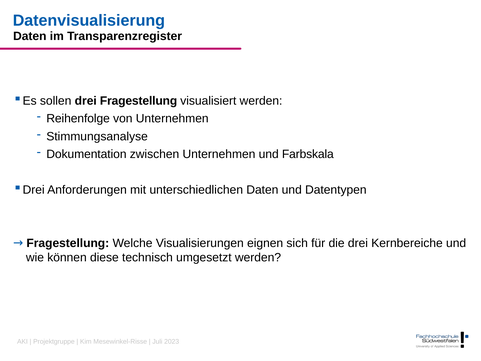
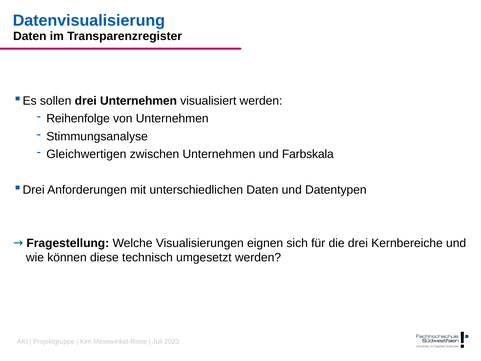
drei Fragestellung: Fragestellung -> Unternehmen
Dokumentation: Dokumentation -> Gleichwertigen
